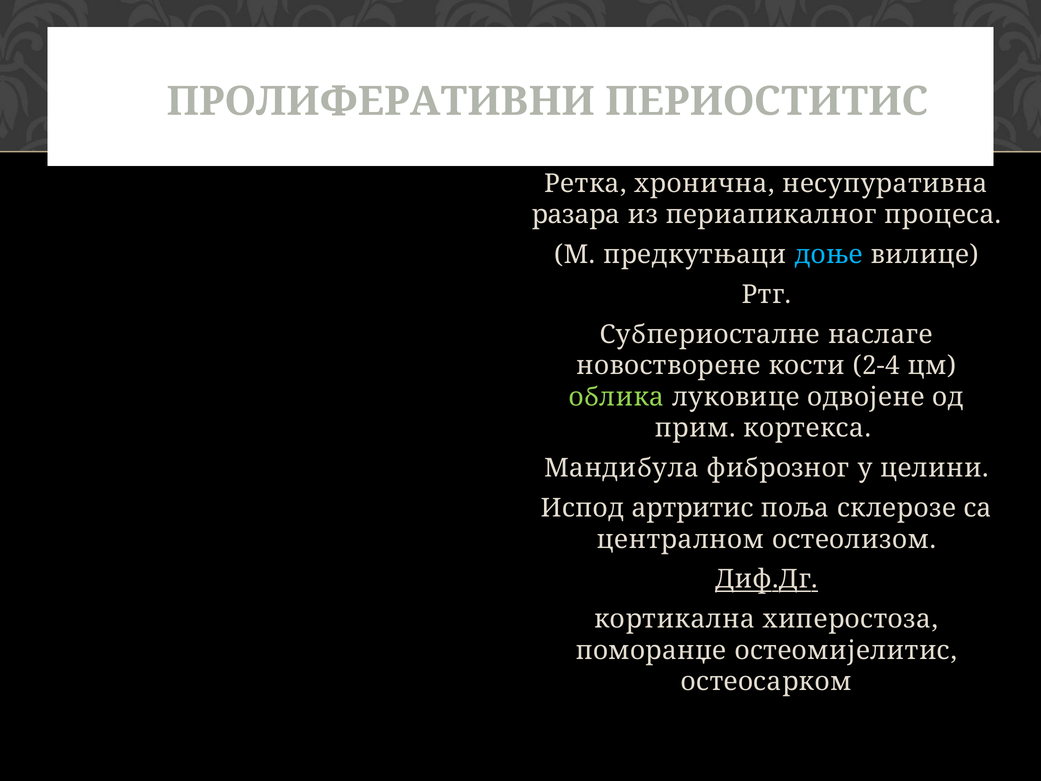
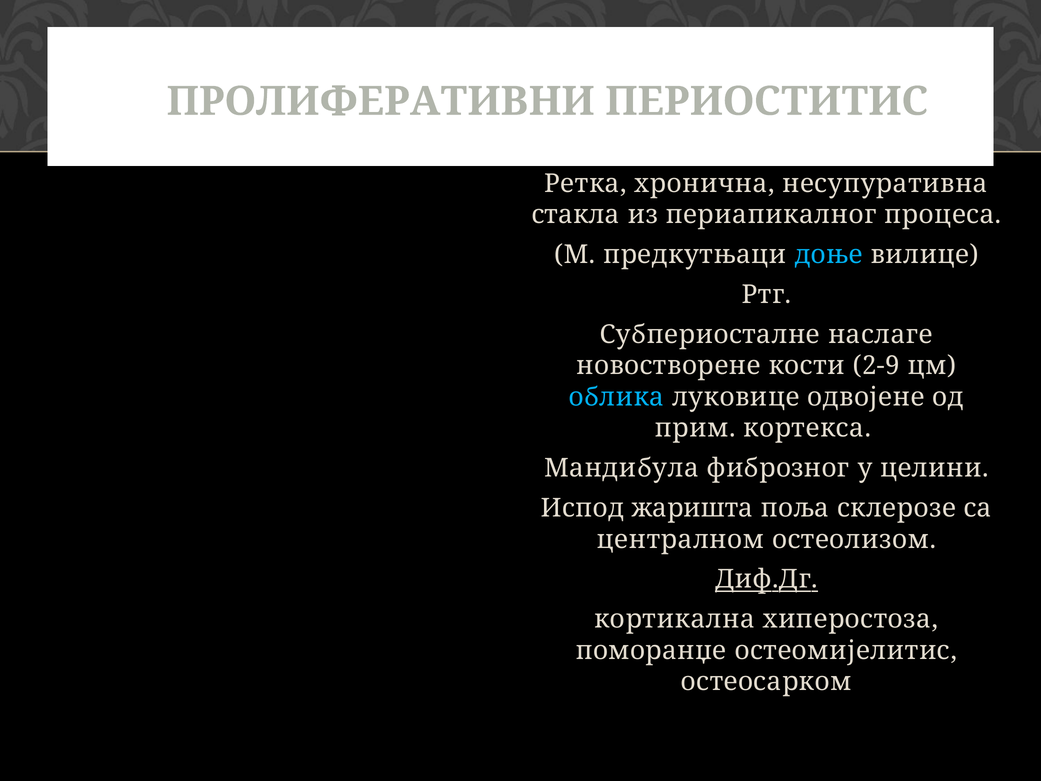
разара: разара -> стакла
2-4: 2-4 -> 2-9
облика colour: light green -> light blue
артритис: артритис -> жаришта
